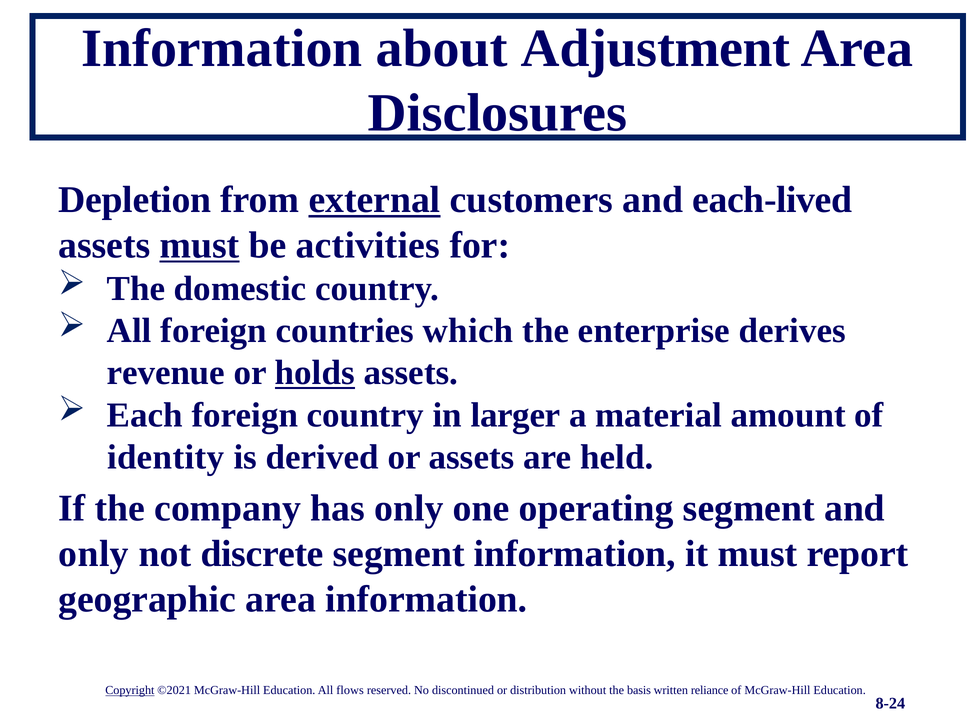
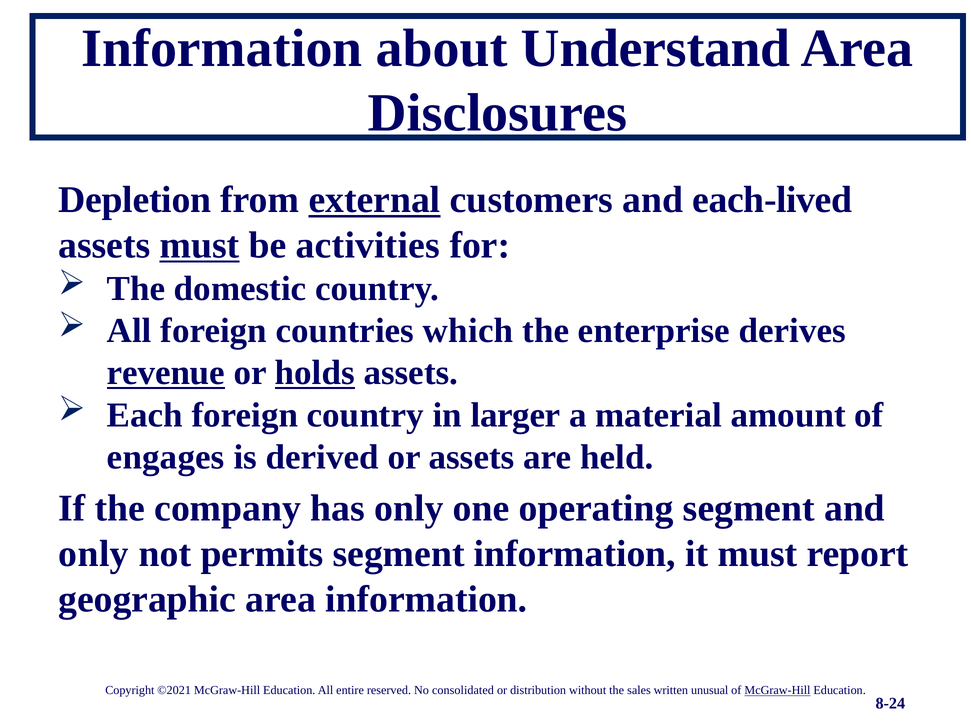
Adjustment: Adjustment -> Understand
revenue underline: none -> present
identity: identity -> engages
discrete: discrete -> permits
Copyright underline: present -> none
flows: flows -> entire
discontinued: discontinued -> consolidated
basis: basis -> sales
reliance: reliance -> unusual
McGraw-Hill at (777, 691) underline: none -> present
